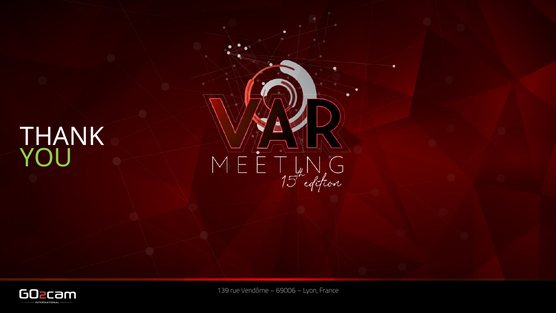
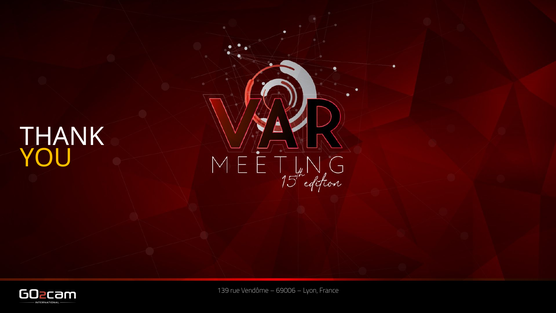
YOU colour: light green -> yellow
